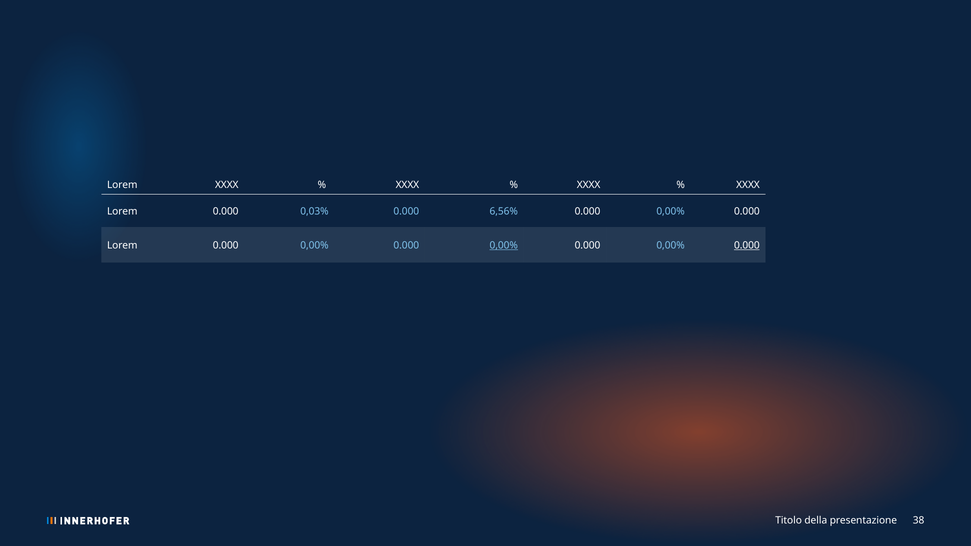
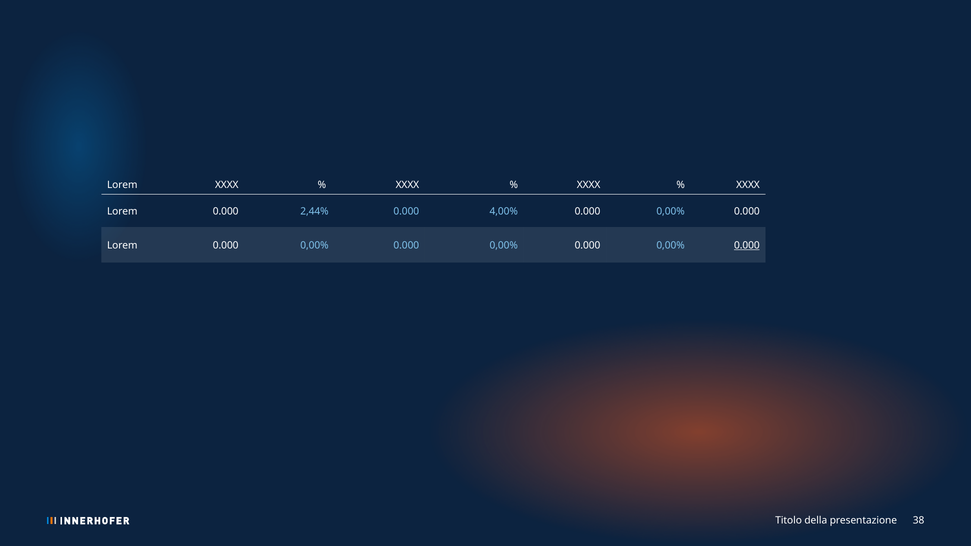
0,03%: 0,03% -> 2,44%
6,56%: 6,56% -> 4,00%
0,00% at (504, 245) underline: present -> none
